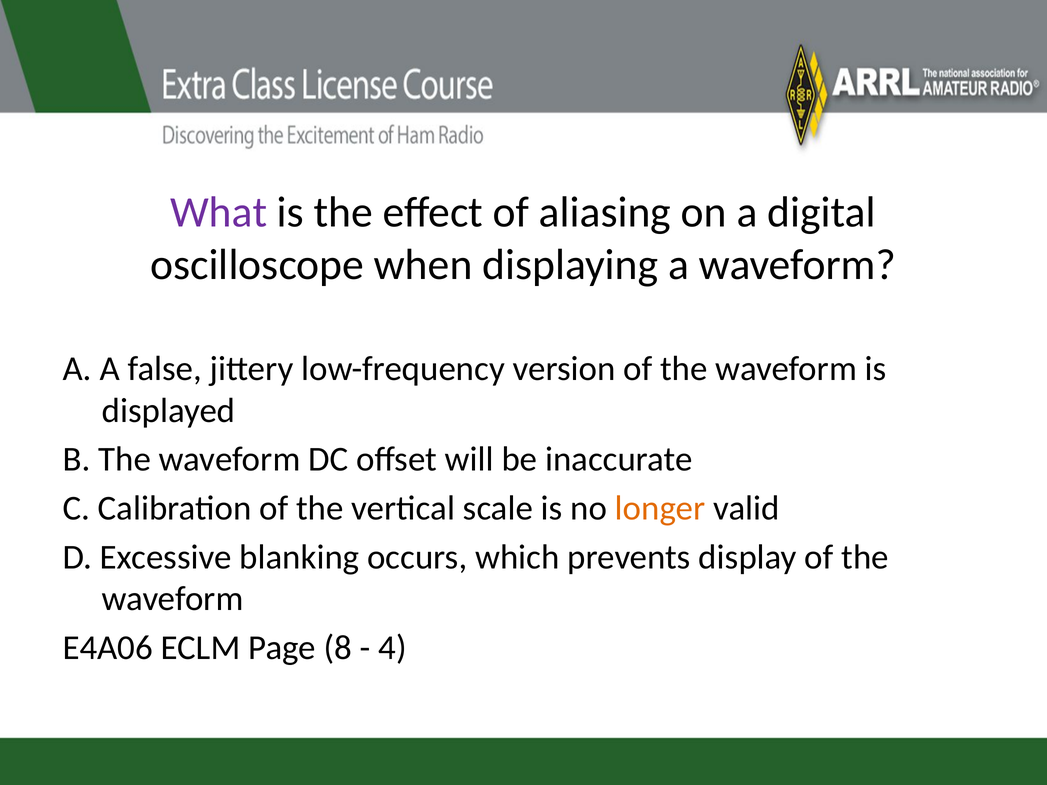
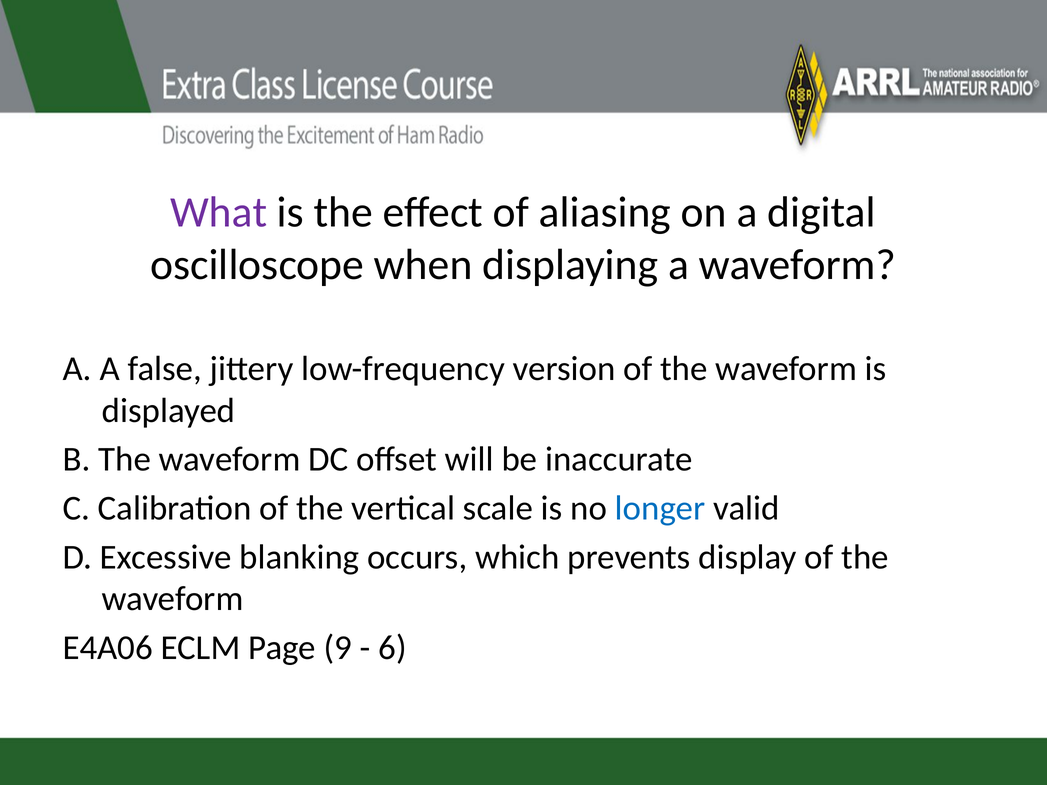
longer colour: orange -> blue
8: 8 -> 9
4: 4 -> 6
